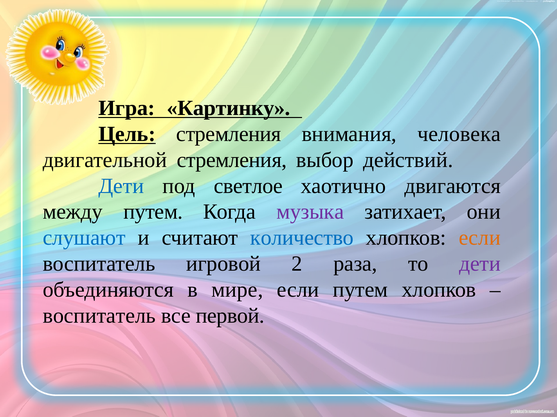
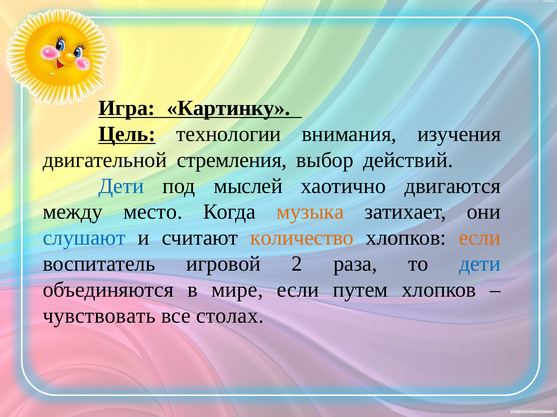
Цель стремления: стремления -> технологии
человека: человека -> изучения
светлое: светлое -> мыслей
между путем: путем -> место
музыка colour: purple -> orange
количество colour: blue -> orange
дети at (480, 264) colour: purple -> blue
воспитатель at (99, 316): воспитатель -> чувствовать
первой: первой -> столах
